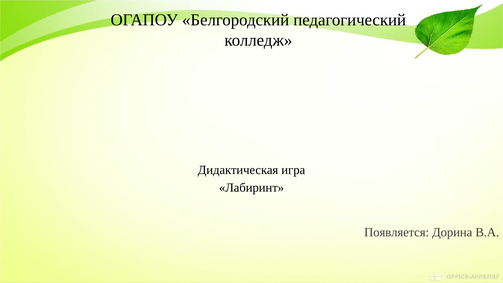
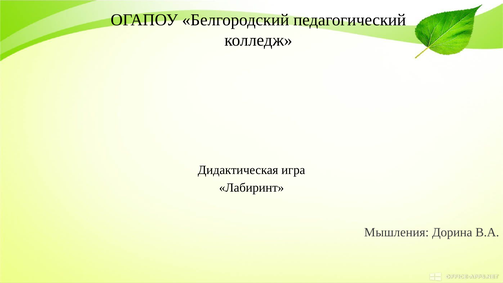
Появляется: Появляется -> Мышления
